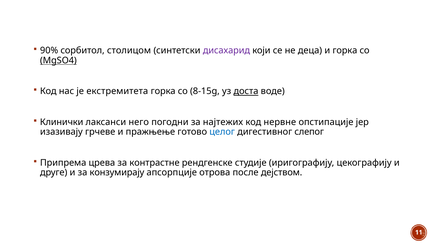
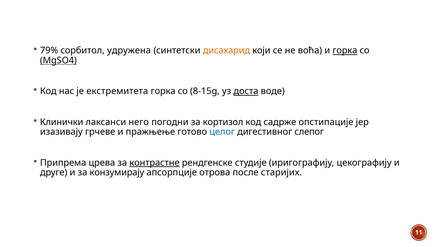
90%: 90% -> 79%
столицом: столицом -> удружена
дисахарид colour: purple -> orange
деца: деца -> воћа
горка at (345, 51) underline: none -> present
најтежих: најтежих -> кортизол
нервне: нервне -> садрже
контрастне underline: none -> present
дејством: дејством -> старијих
